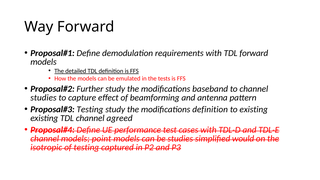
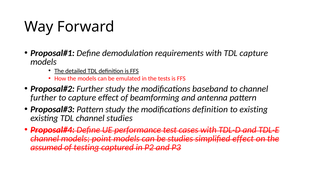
TDL forward: forward -> capture
studies at (43, 98): studies -> further
Testing at (90, 109): Testing -> Pattern
channel agreed: agreed -> studies
simplified would: would -> effect
isotropic: isotropic -> assumed
